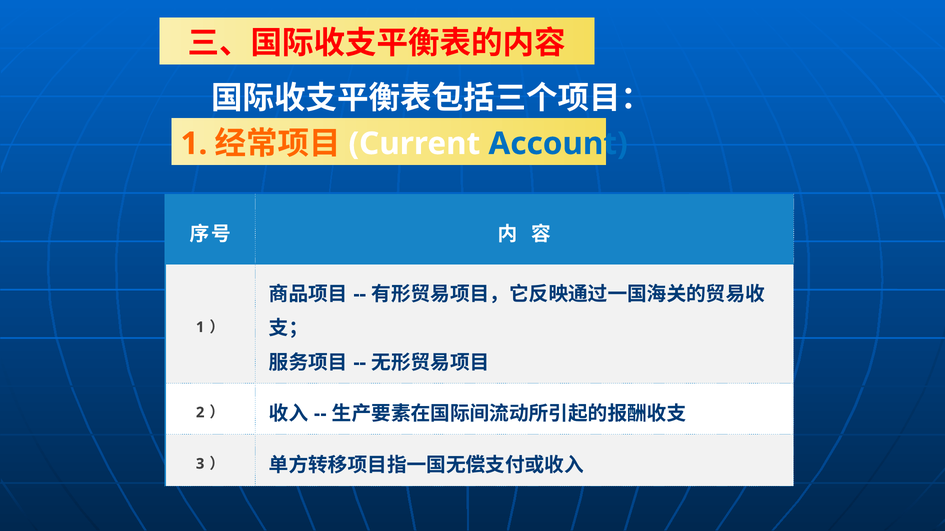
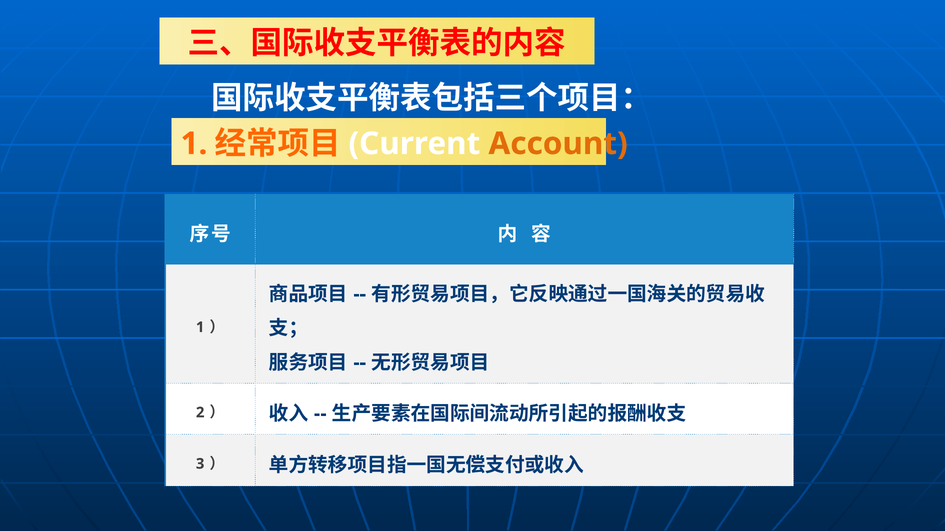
Account colour: blue -> orange
